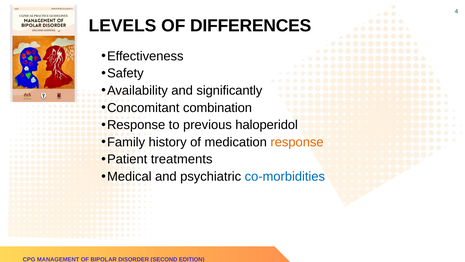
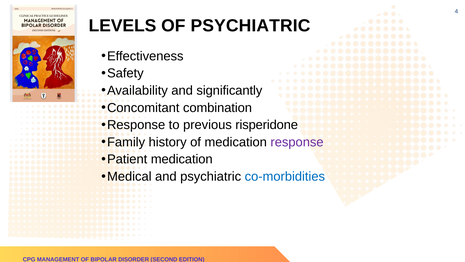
OF DIFFERENCES: DIFFERENCES -> PSYCHIATRIC
haloperidol: haloperidol -> risperidone
response at (297, 142) colour: orange -> purple
Patient treatments: treatments -> medication
